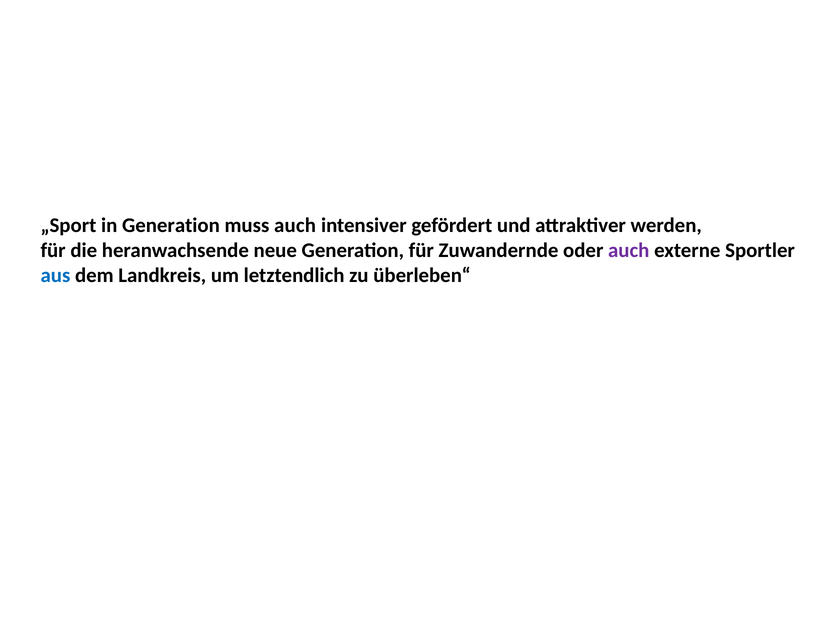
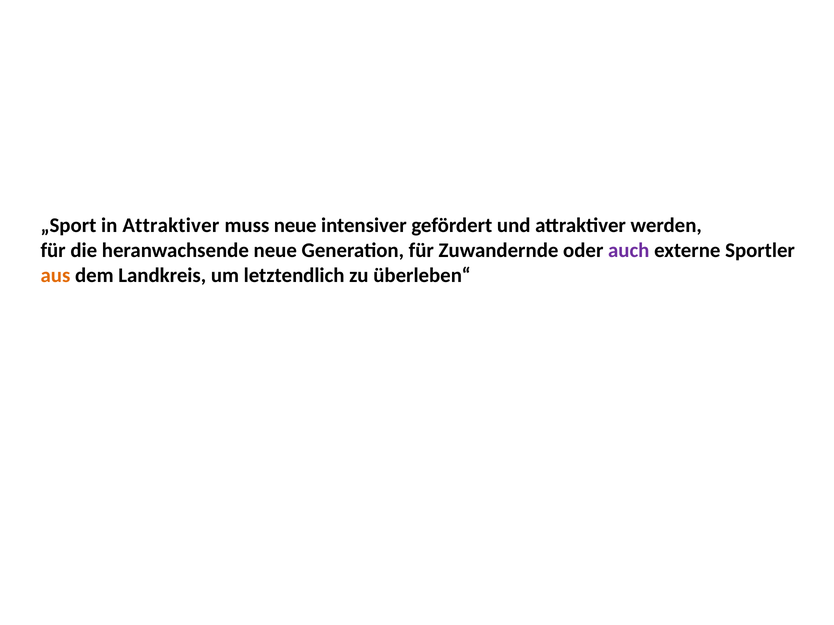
in Generation: Generation -> Attraktiver
muss auch: auch -> neue
aus colour: blue -> orange
